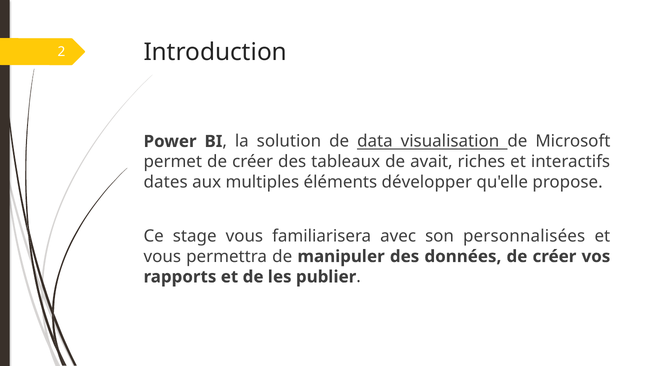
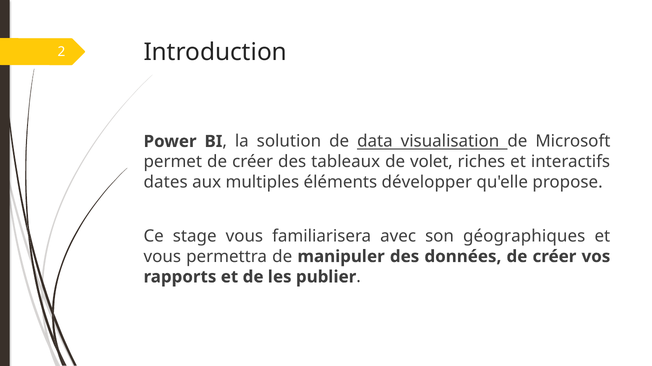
avait: avait -> volet
personnalisées: personnalisées -> géographiques
